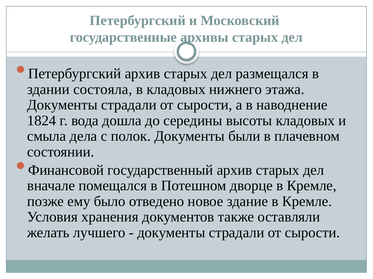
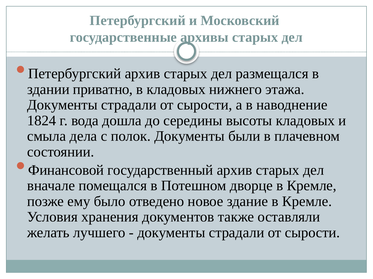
состояла: состояла -> приватно
